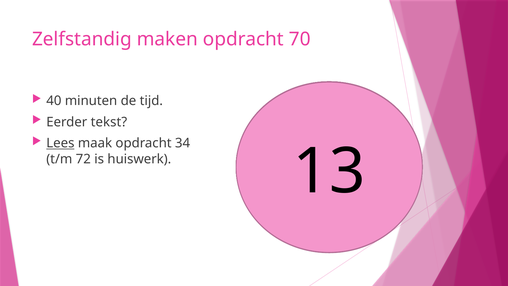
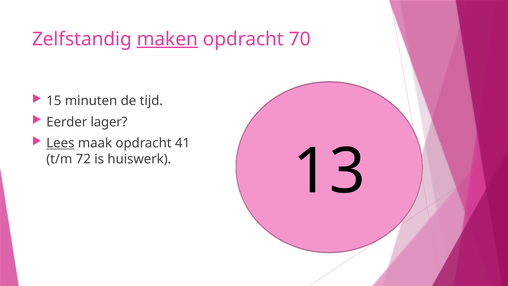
maken underline: none -> present
40: 40 -> 15
tekst: tekst -> lager
34: 34 -> 41
